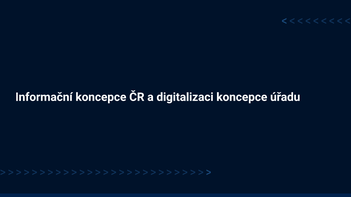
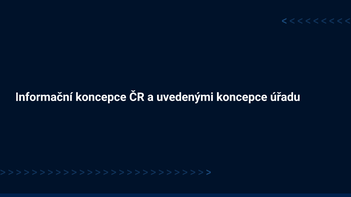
digitalizaci: digitalizaci -> uvedenými
